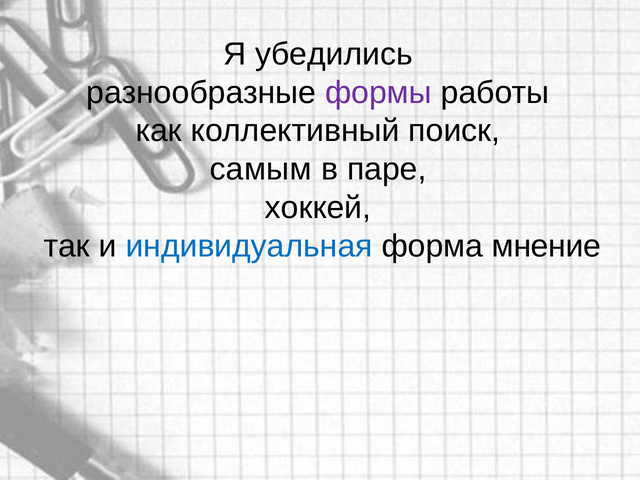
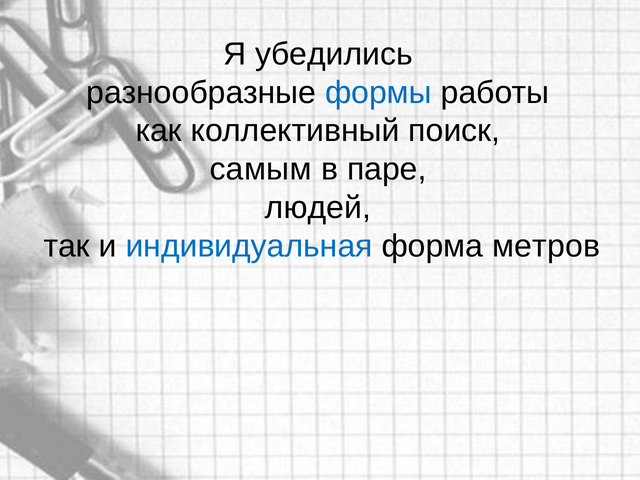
формы colour: purple -> blue
хоккей: хоккей -> людей
мнение: мнение -> метров
